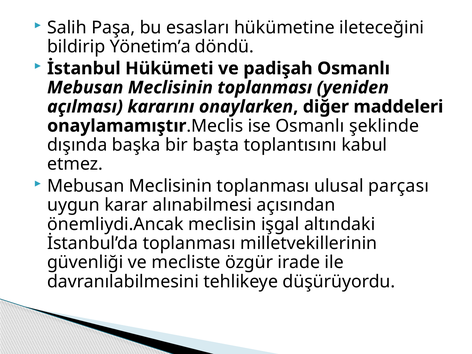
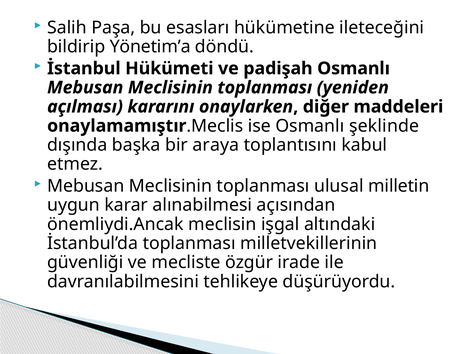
başta: başta -> araya
parçası: parçası -> milletin
